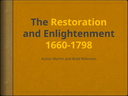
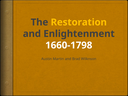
1660-1798 colour: yellow -> white
